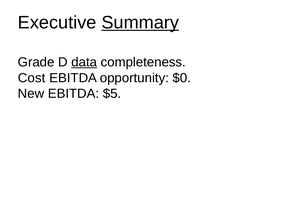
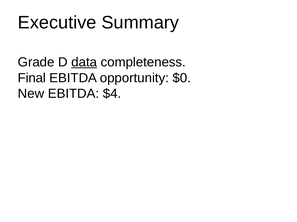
Summary underline: present -> none
Cost: Cost -> Final
$5: $5 -> $4
